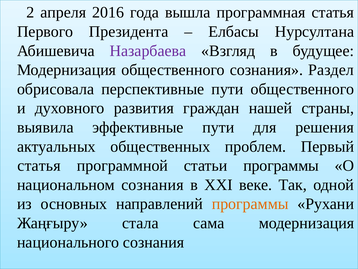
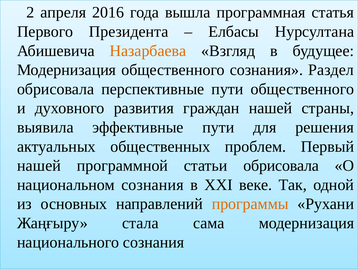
Назарбаева colour: purple -> orange
статья at (39, 165): статья -> нашей
статьи программы: программы -> обрисовала
